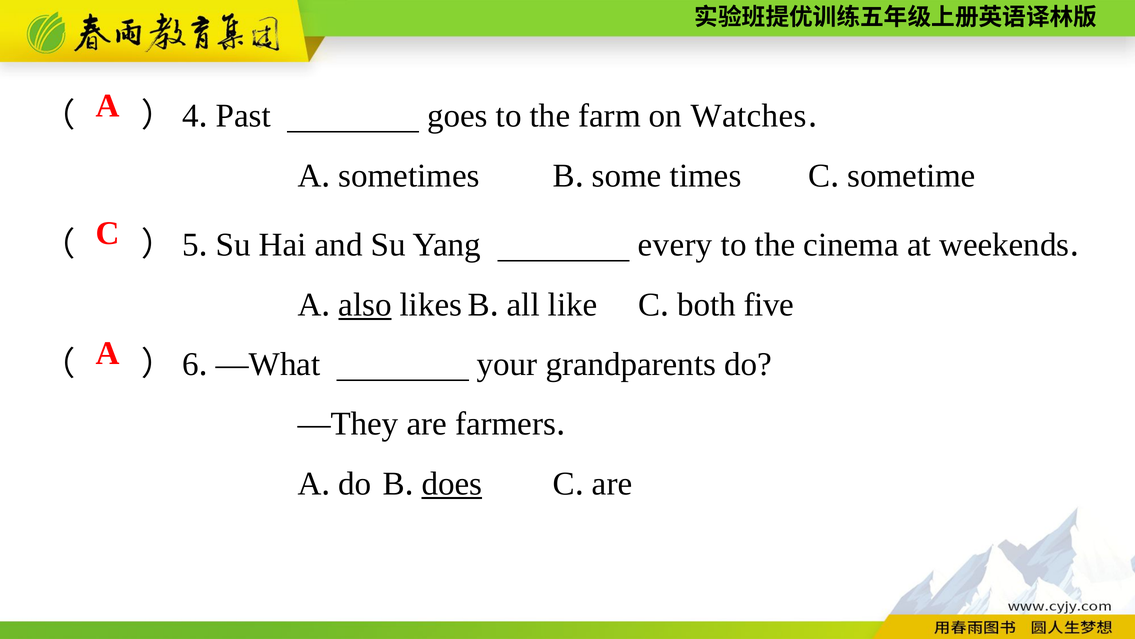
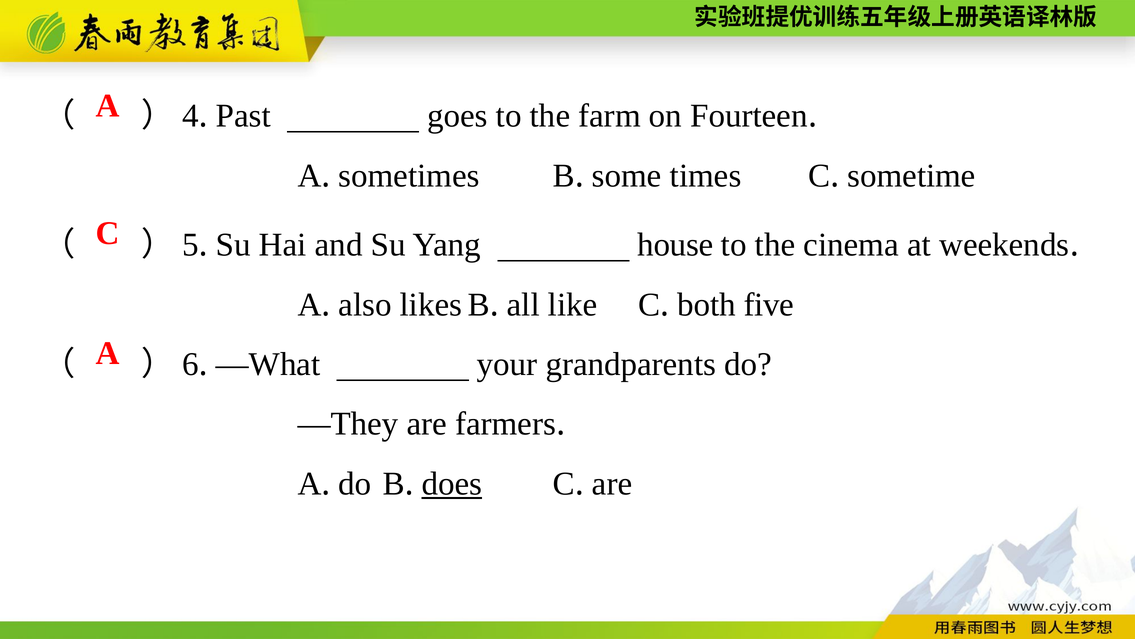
Watches: Watches -> Fourteen
every: every -> house
also underline: present -> none
